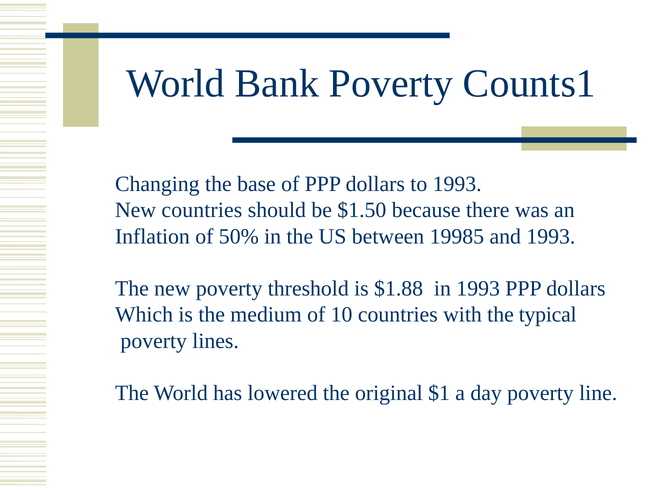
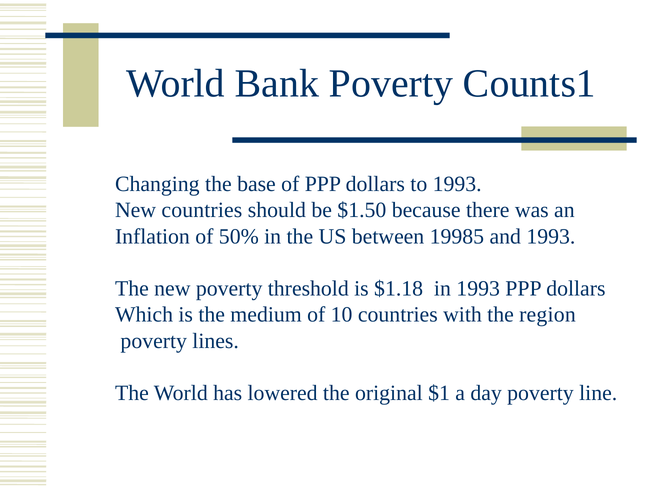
$1.88: $1.88 -> $1.18
typical: typical -> region
